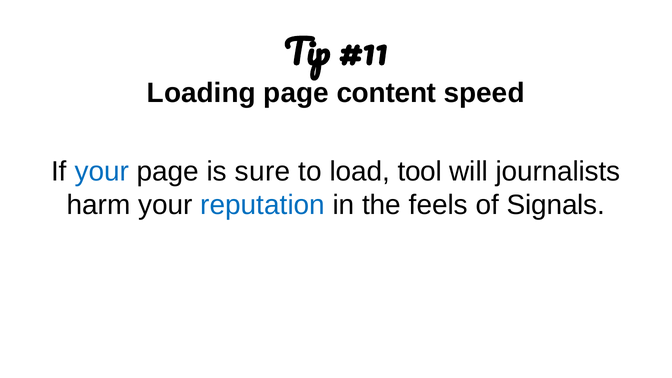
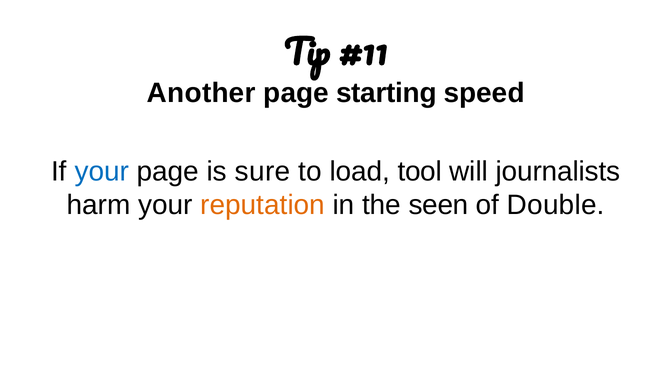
Loading: Loading -> Another
content: content -> starting
reputation colour: blue -> orange
feels: feels -> seen
Signals: Signals -> Double
